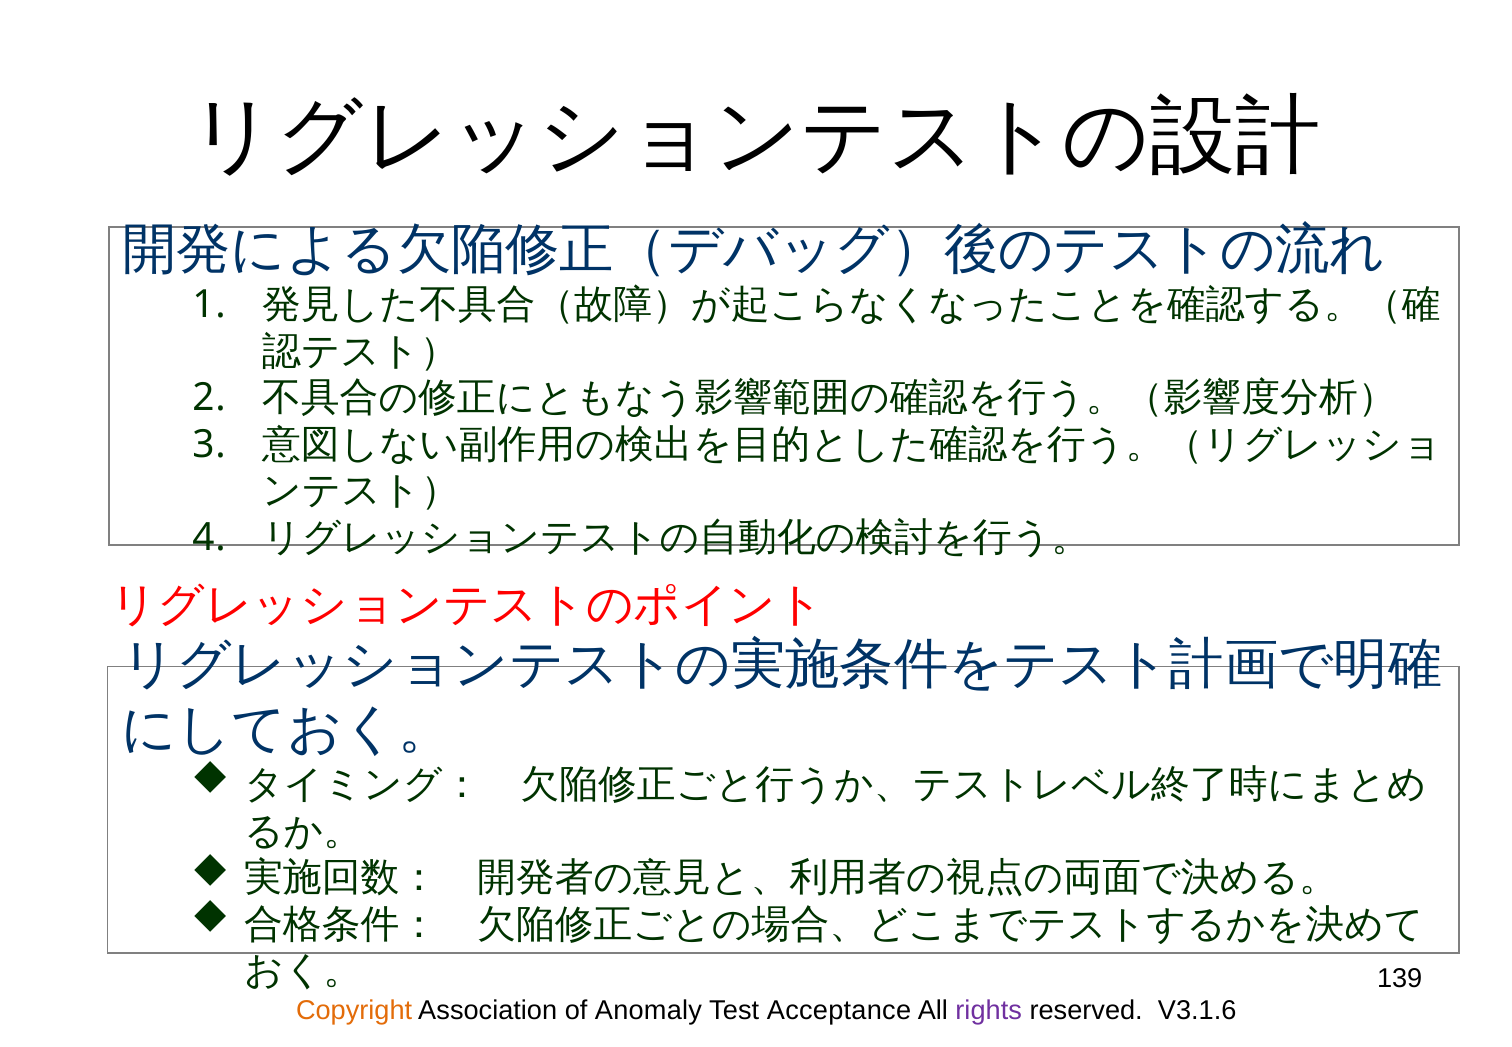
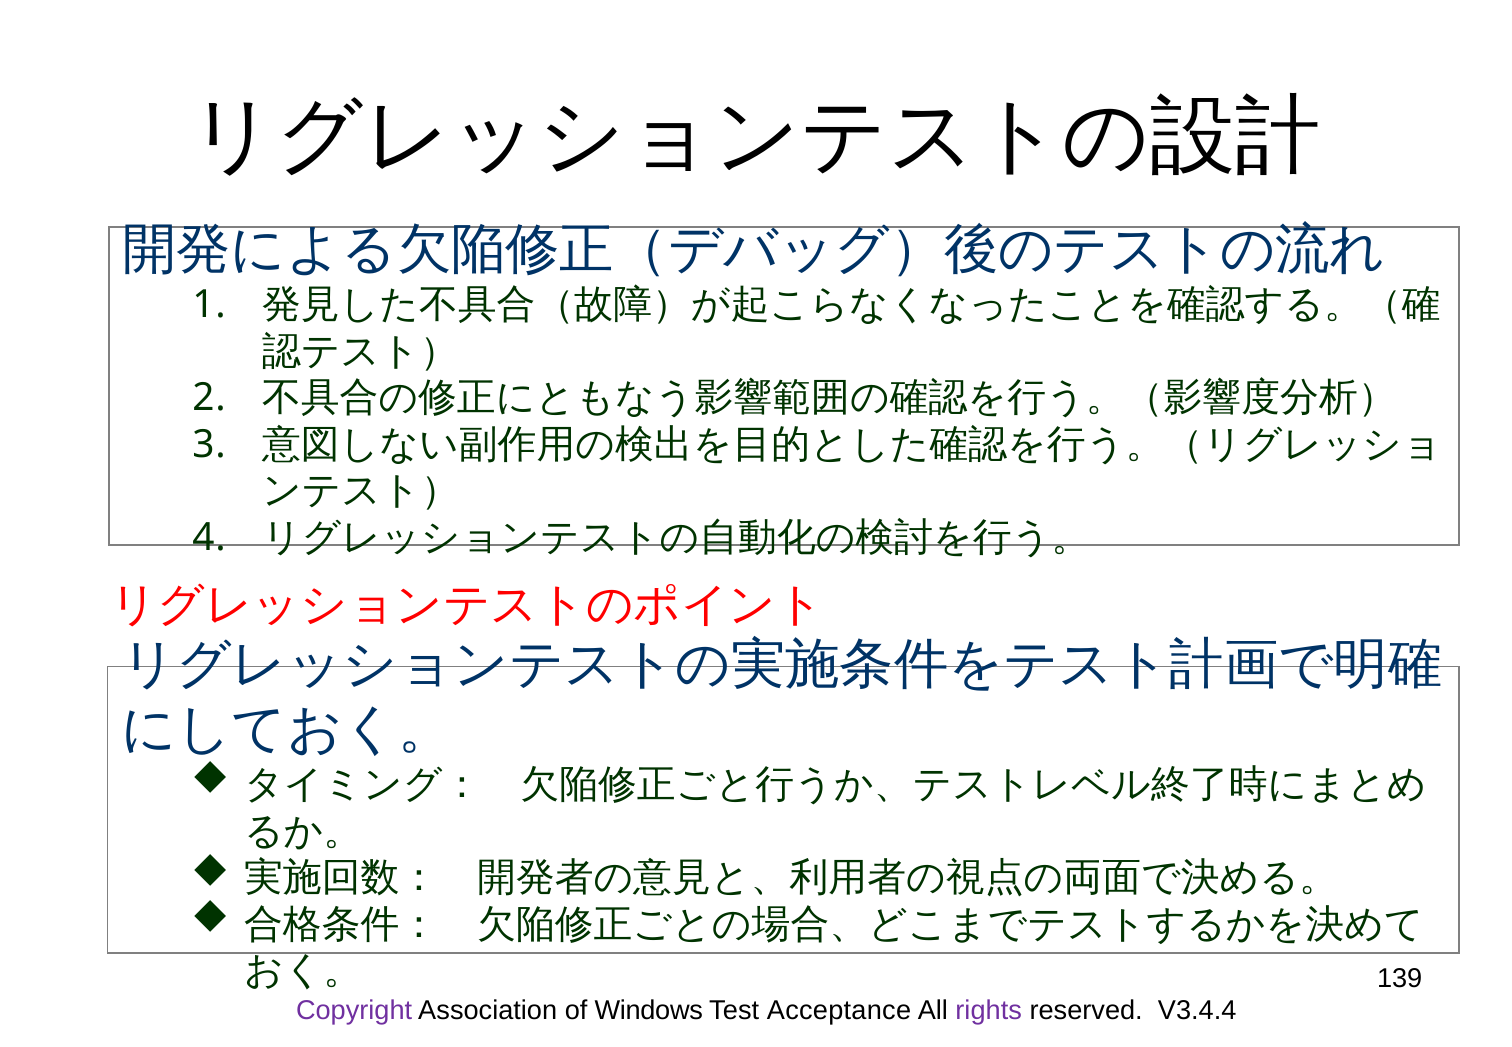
Copyright colour: orange -> purple
Anomaly: Anomaly -> Windows
V3.1.6: V3.1.6 -> V3.4.4
